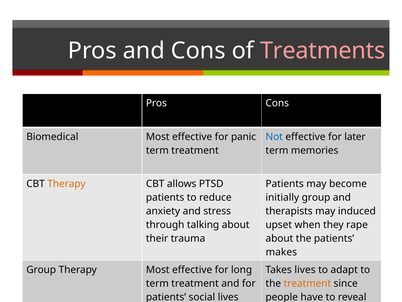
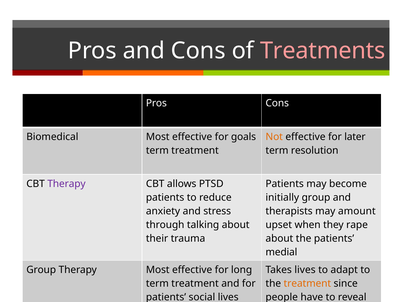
panic: panic -> goals
Not colour: blue -> orange
memories: memories -> resolution
Therapy at (66, 183) colour: orange -> purple
induced: induced -> amount
makes: makes -> medial
